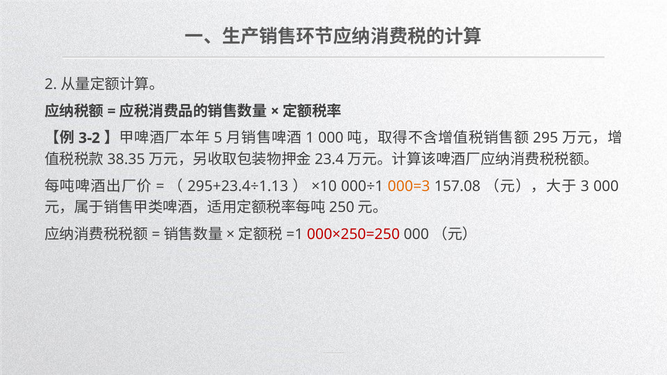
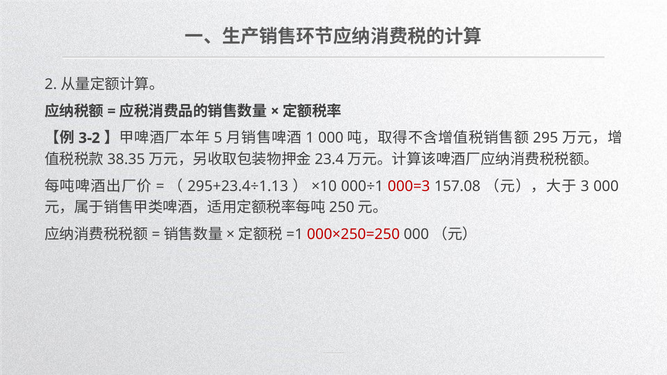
000=3 colour: orange -> red
